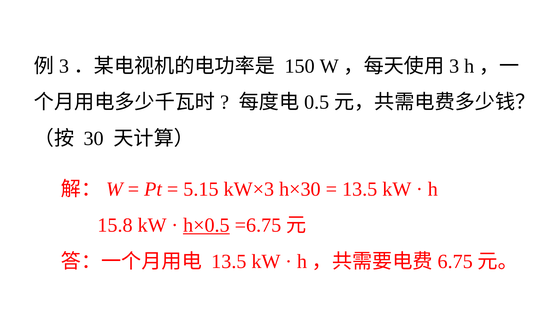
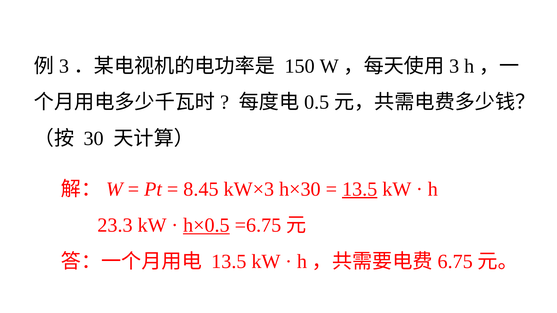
5.15: 5.15 -> 8.45
13.5 at (360, 189) underline: none -> present
15.8: 15.8 -> 23.3
